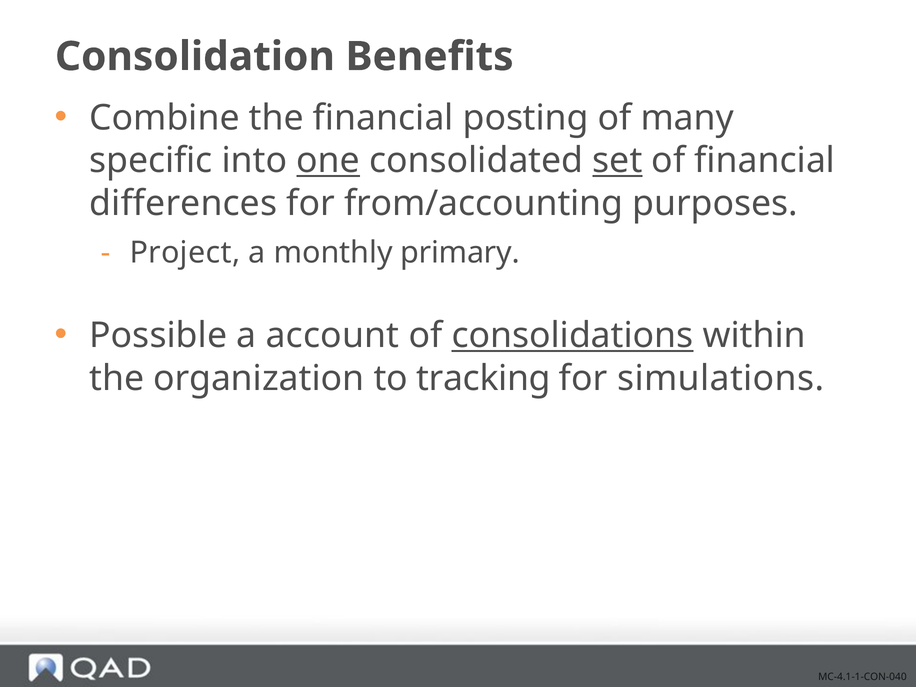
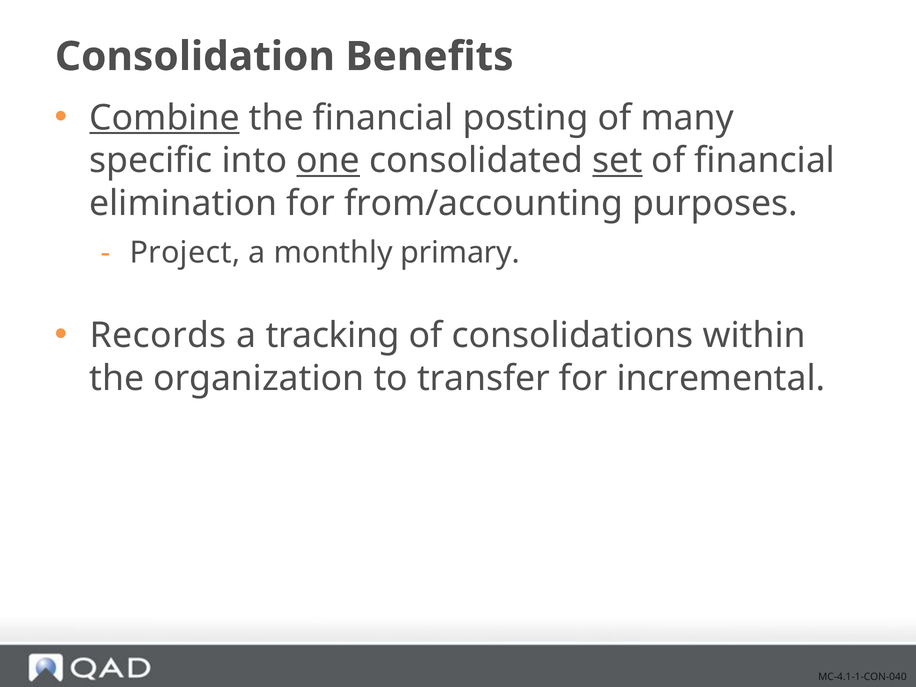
Combine underline: none -> present
differences: differences -> elimination
Possible: Possible -> Records
account: account -> tracking
consolidations underline: present -> none
tracking: tracking -> transfer
simulations: simulations -> incremental
